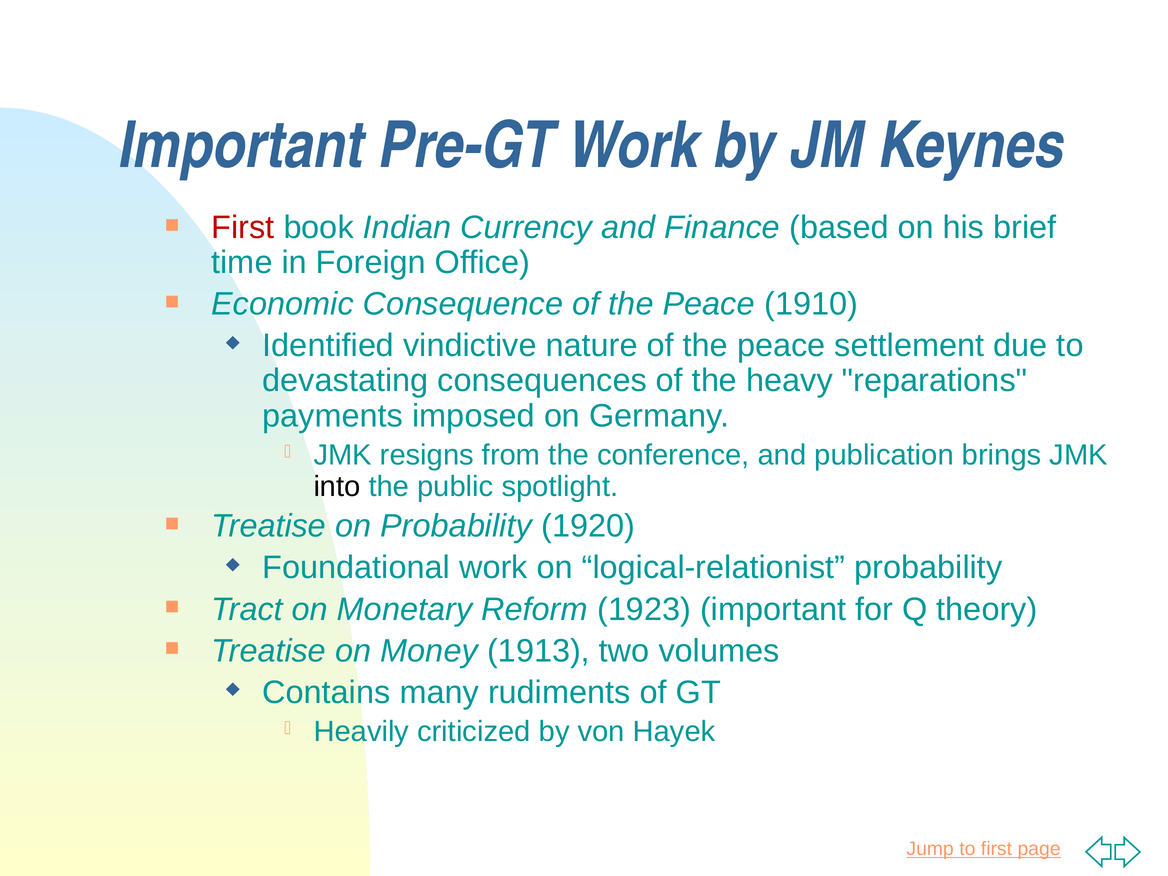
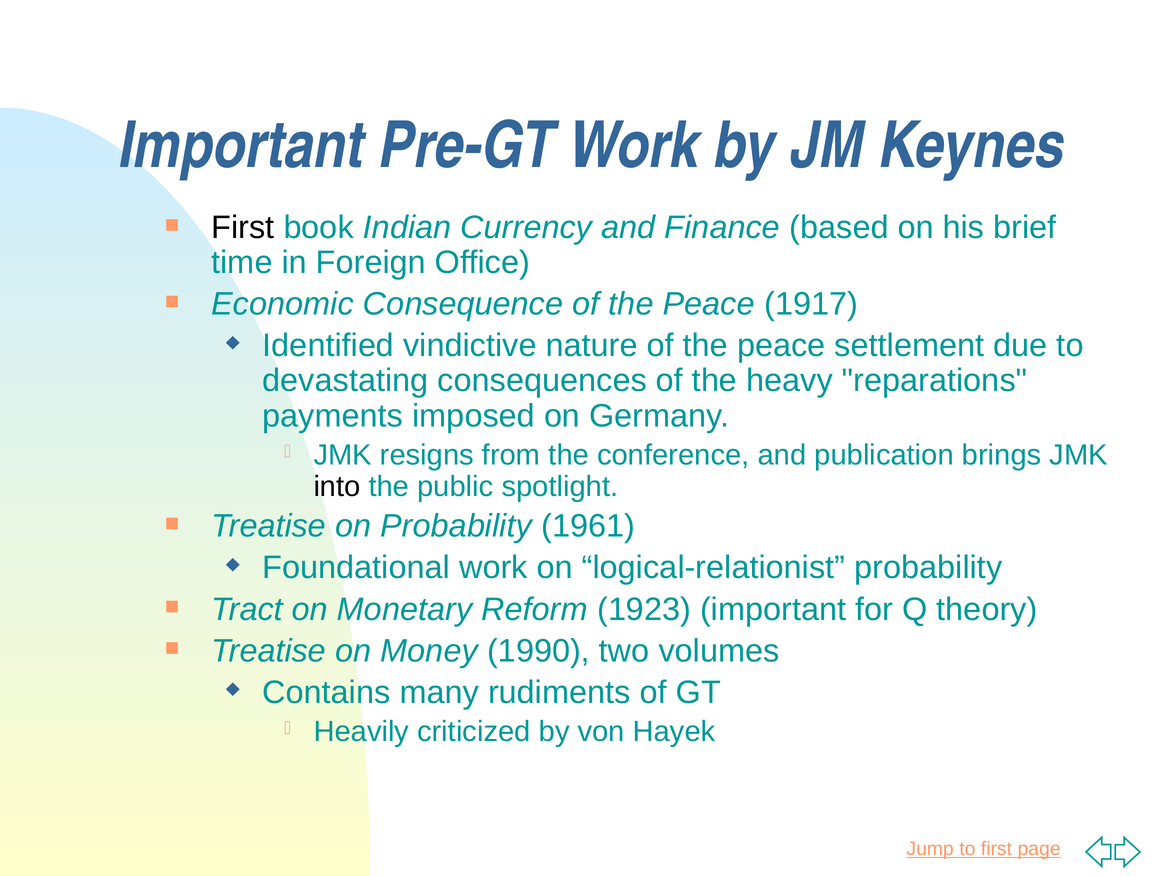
First at (243, 228) colour: red -> black
1910: 1910 -> 1917
1920: 1920 -> 1961
1913: 1913 -> 1990
